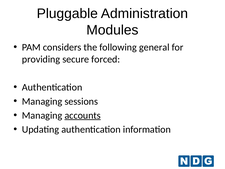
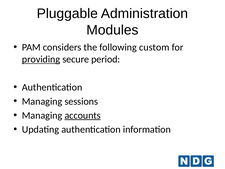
general: general -> custom
providing underline: none -> present
forced: forced -> period
